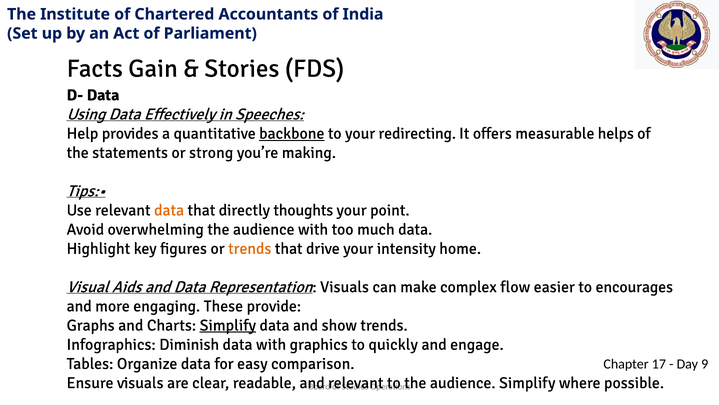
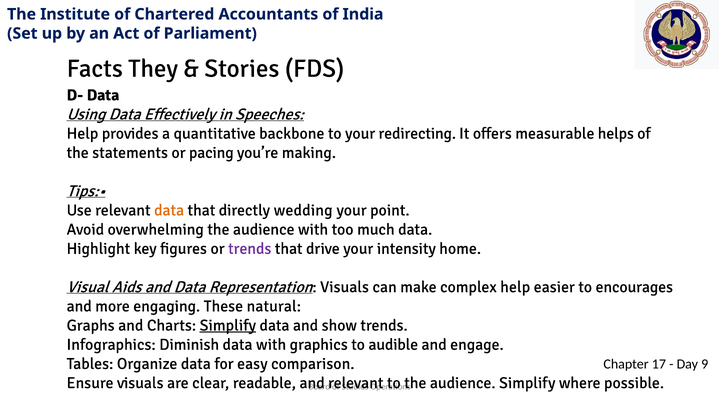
Gain: Gain -> They
backbone underline: present -> none
strong: strong -> pacing
thoughts: thoughts -> wedding
trends at (250, 248) colour: orange -> purple
complex flow: flow -> help
provide: provide -> natural
quickly: quickly -> audible
